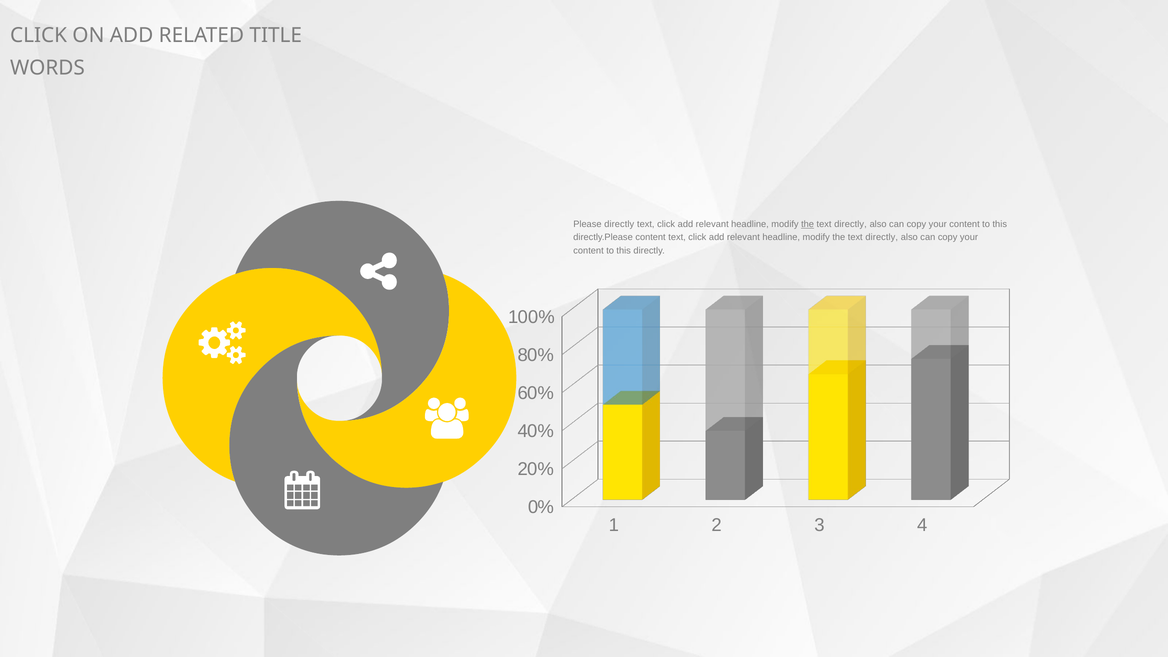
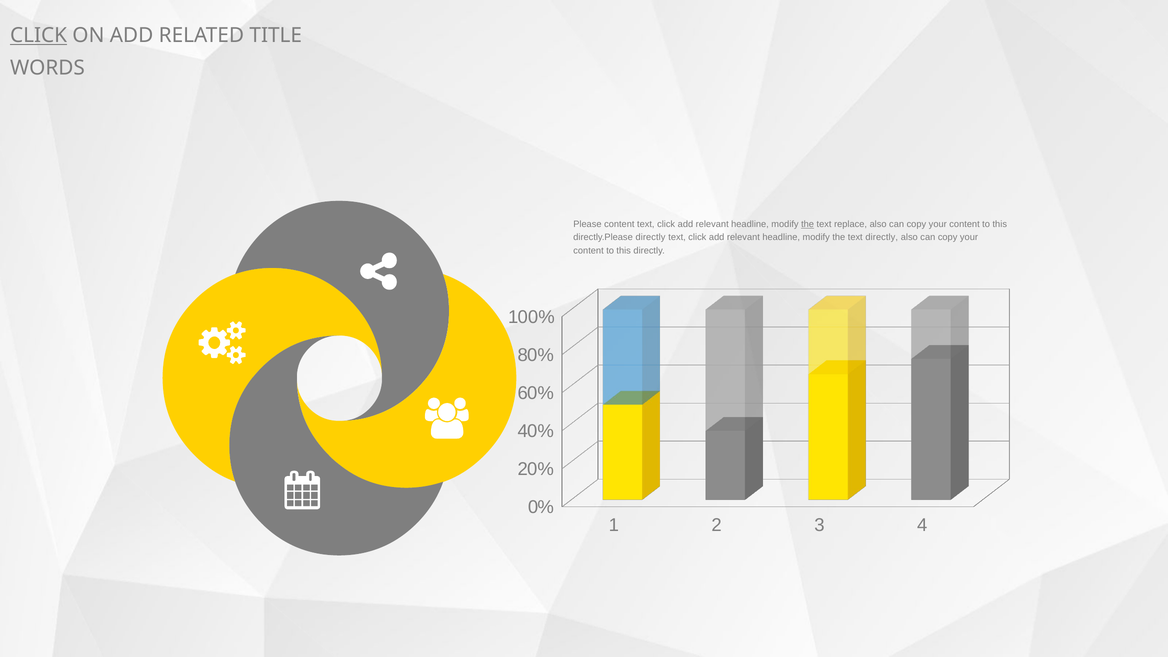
CLICK at (39, 35) underline: none -> present
Please directly: directly -> content
directly at (851, 224): directly -> replace
directly.Please content: content -> directly
